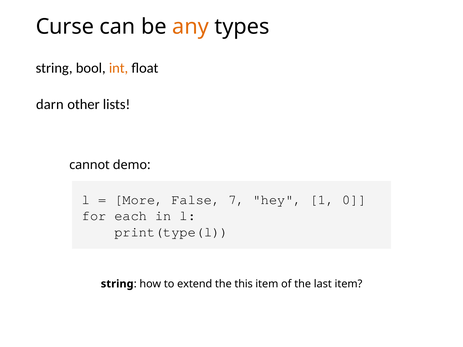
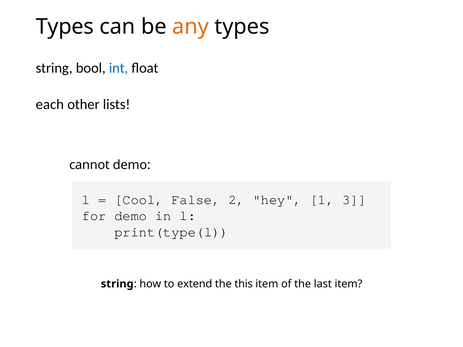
Curse at (65, 27): Curse -> Types
int colour: orange -> blue
darn: darn -> each
More: More -> Cool
7: 7 -> 2
0: 0 -> 3
for each: each -> demo
